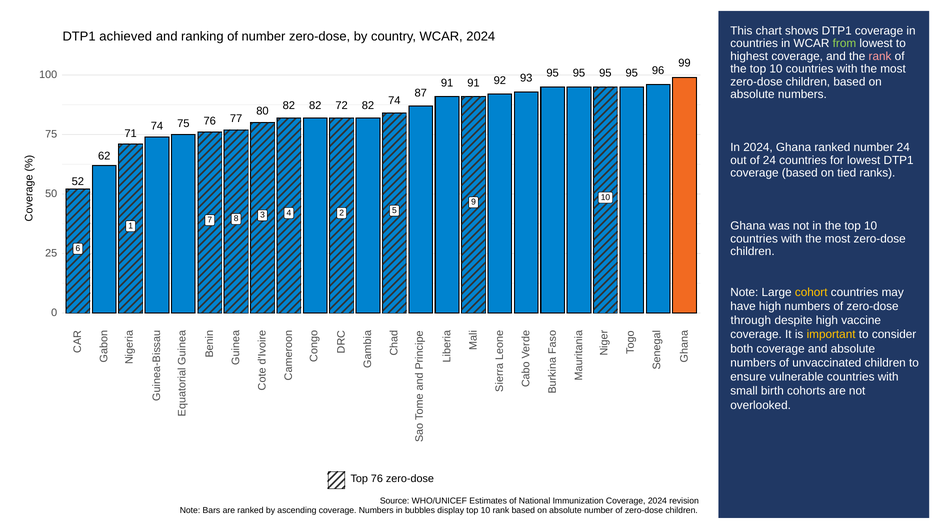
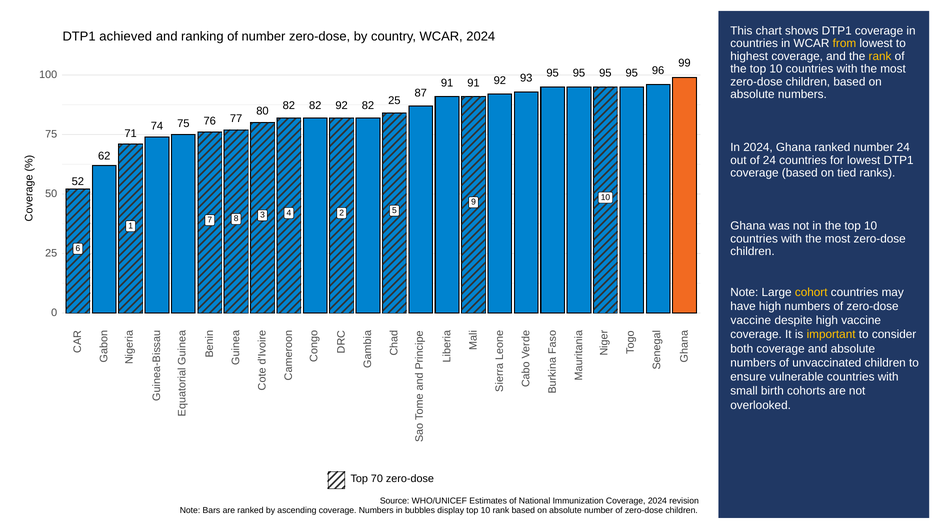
from colour: light green -> yellow
rank at (880, 56) colour: pink -> yellow
82 74: 74 -> 25
80 72: 72 -> 92
through at (751, 321): through -> vaccine
Top 76: 76 -> 70
